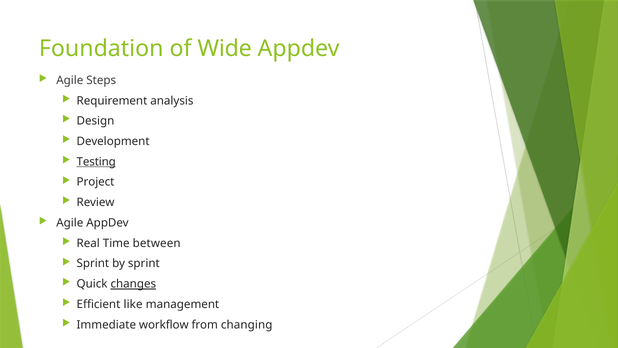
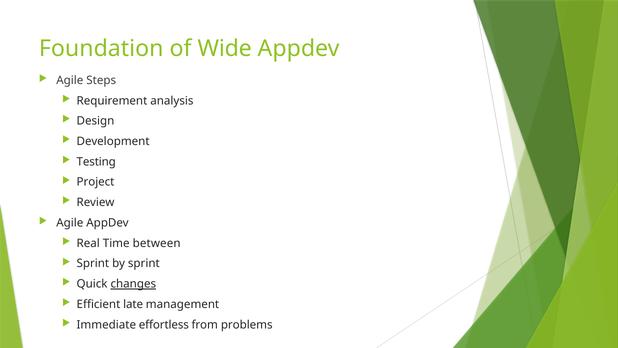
Testing underline: present -> none
like: like -> late
workflow: workflow -> effortless
changing: changing -> problems
